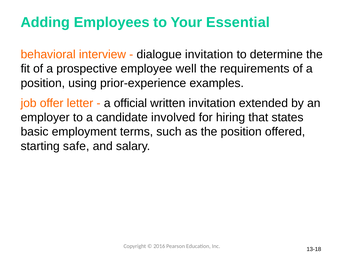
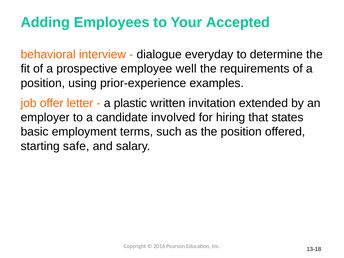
Essential: Essential -> Accepted
dialogue invitation: invitation -> everyday
official: official -> plastic
